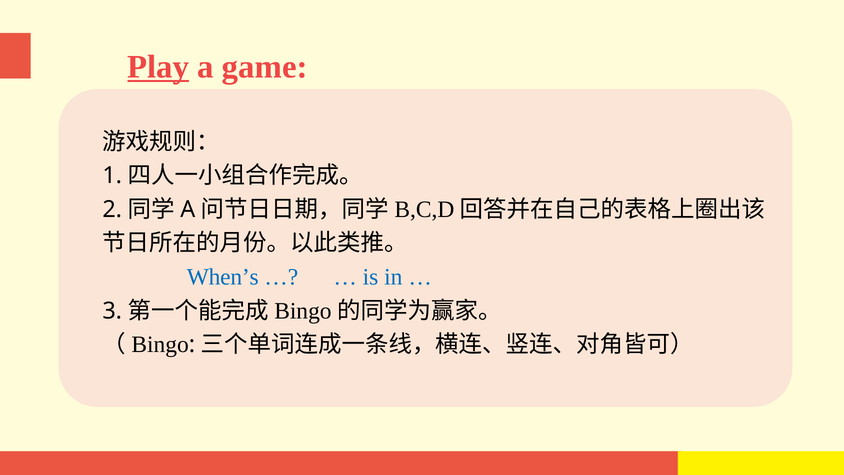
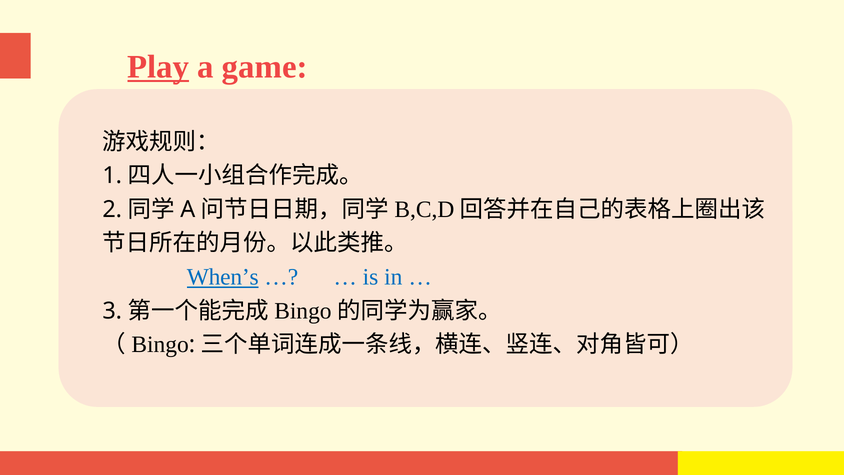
When’s underline: none -> present
